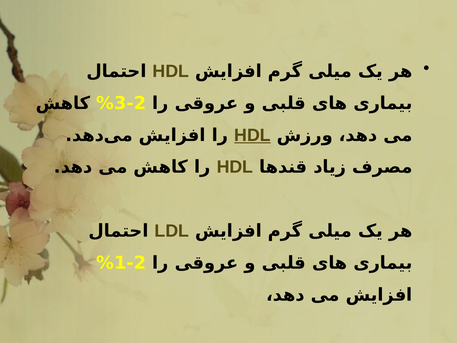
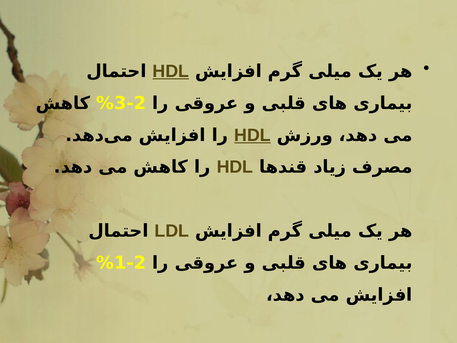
HDL at (171, 71) underline: none -> present
